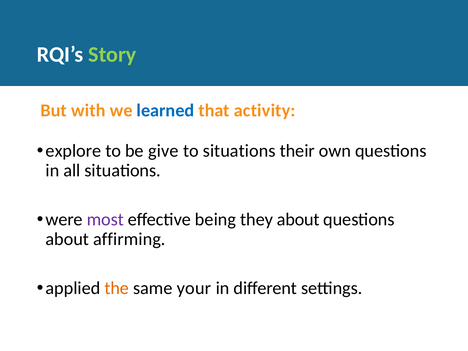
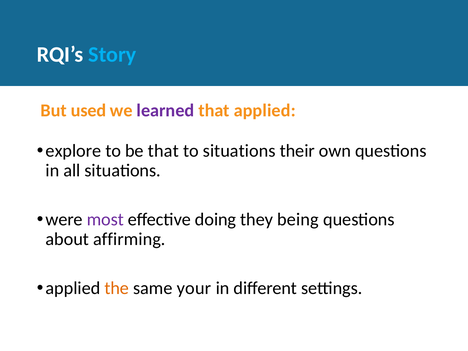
Story colour: light green -> light blue
with: with -> used
learned colour: blue -> purple
that activity: activity -> applied
be give: give -> that
being: being -> doing
they about: about -> being
